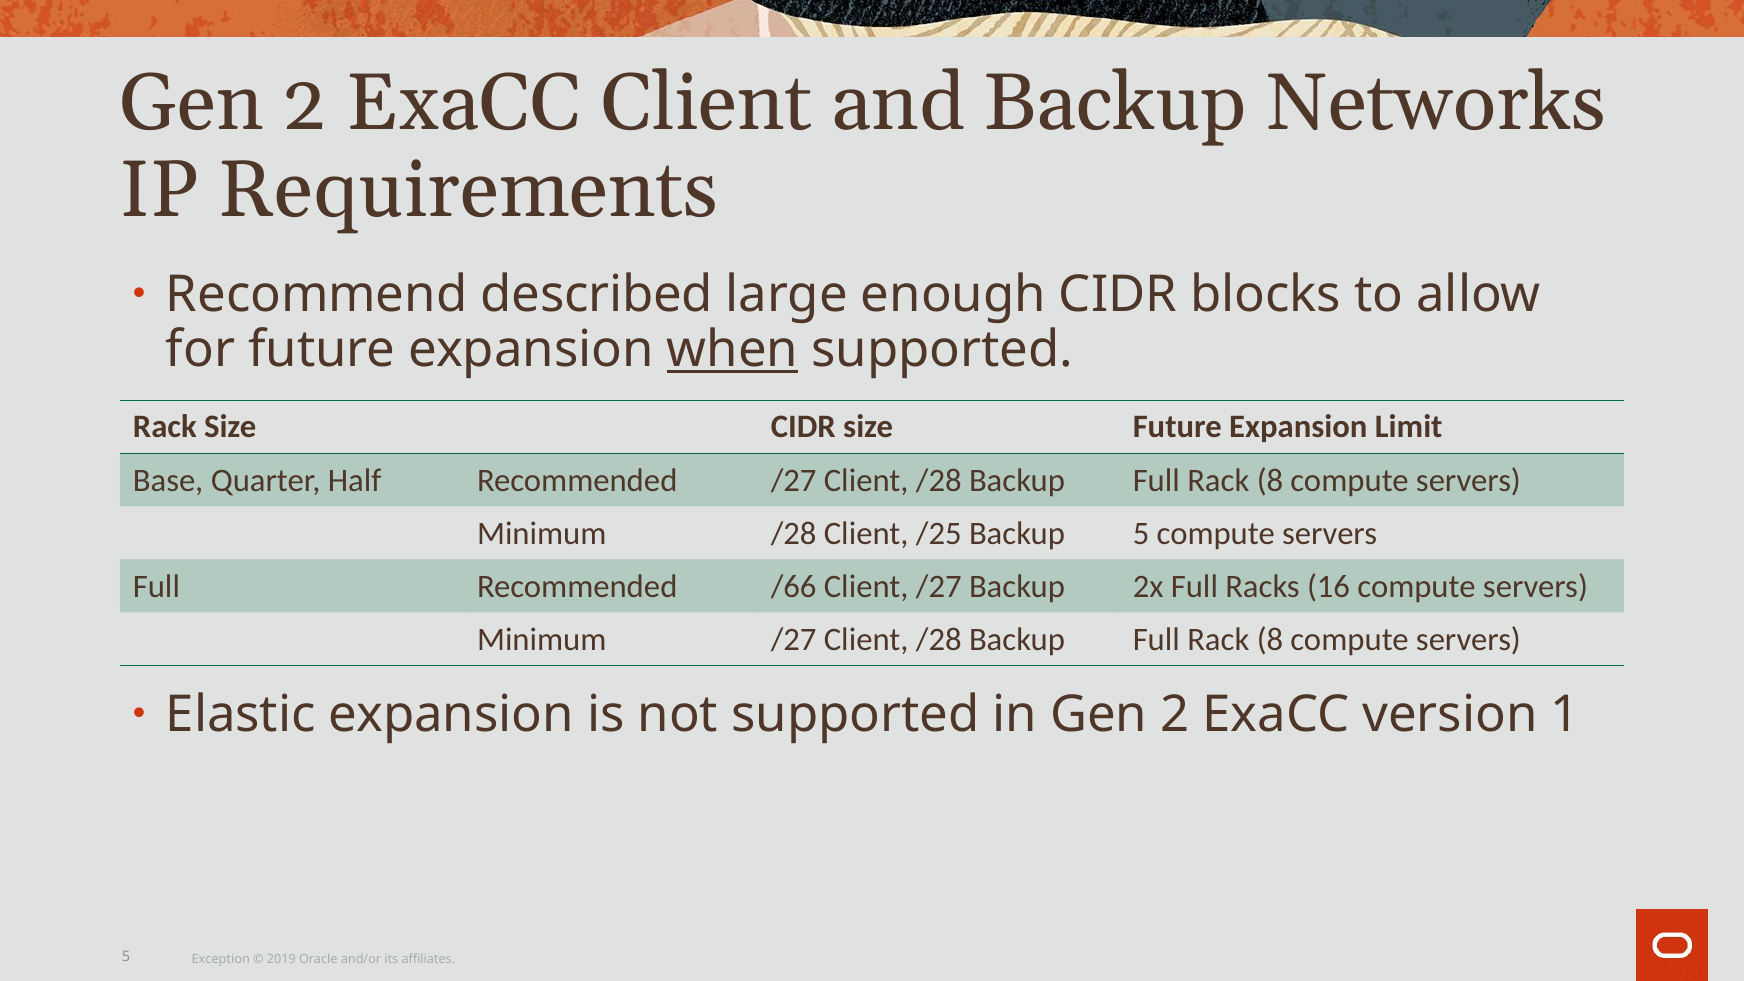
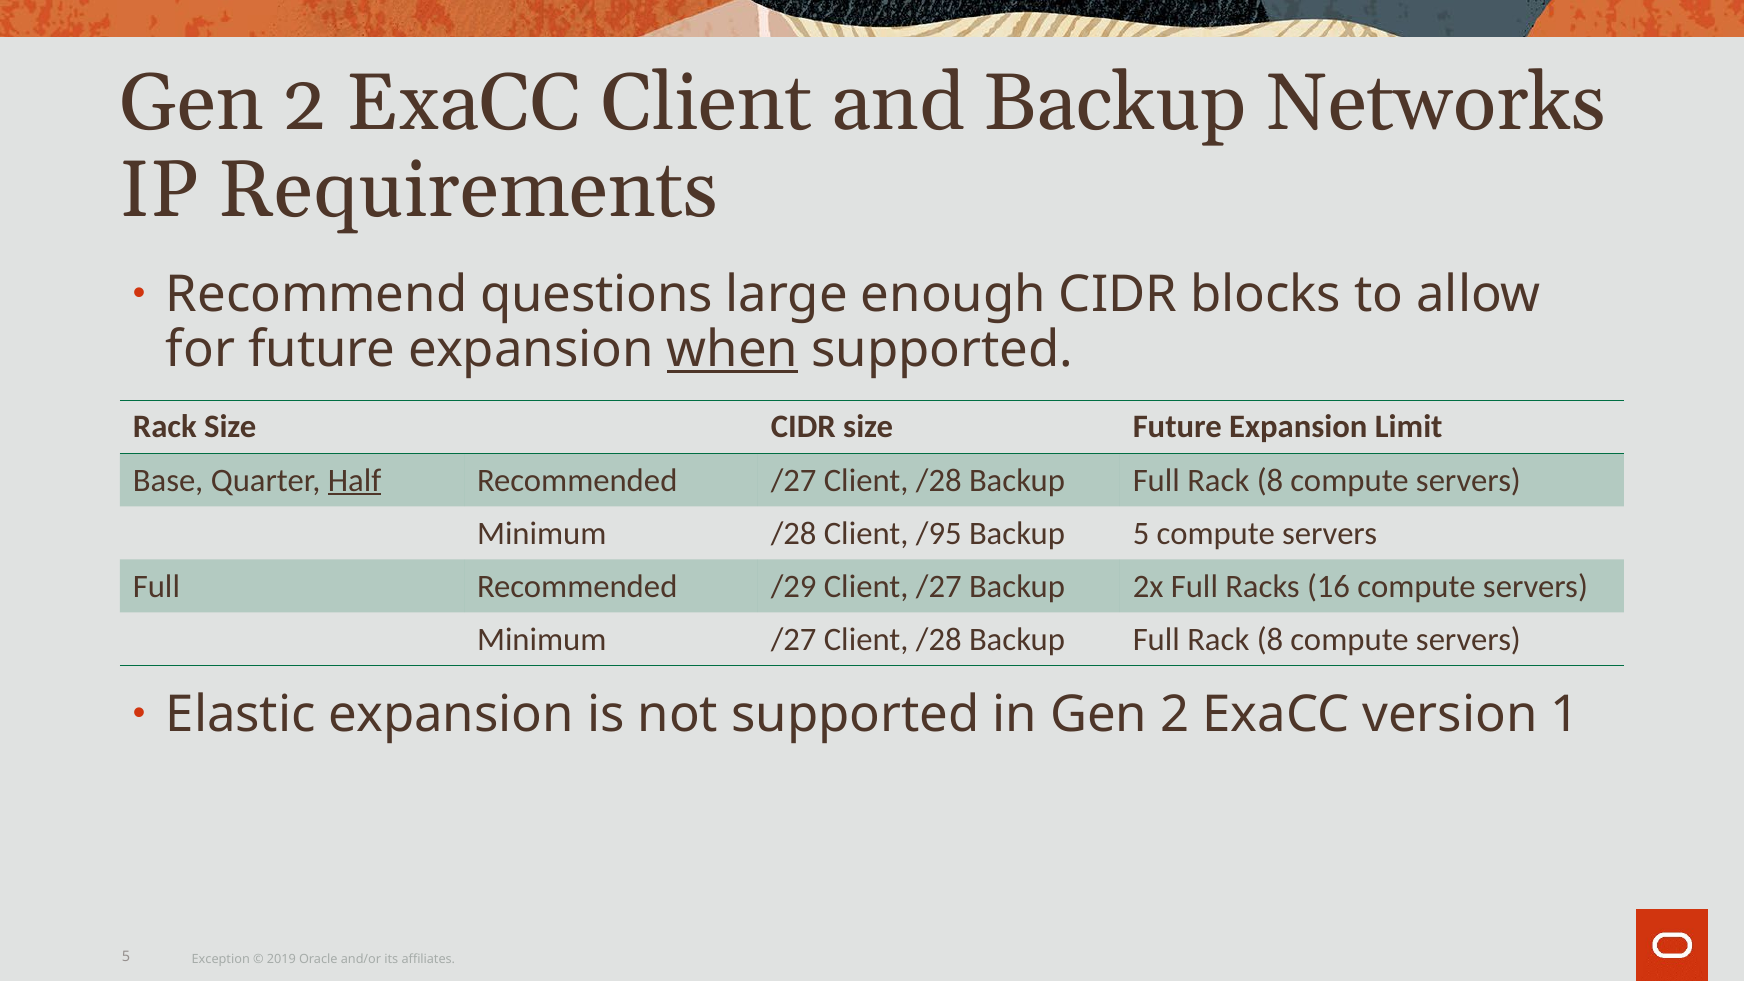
described: described -> questions
Half underline: none -> present
/25: /25 -> /95
/66: /66 -> /29
